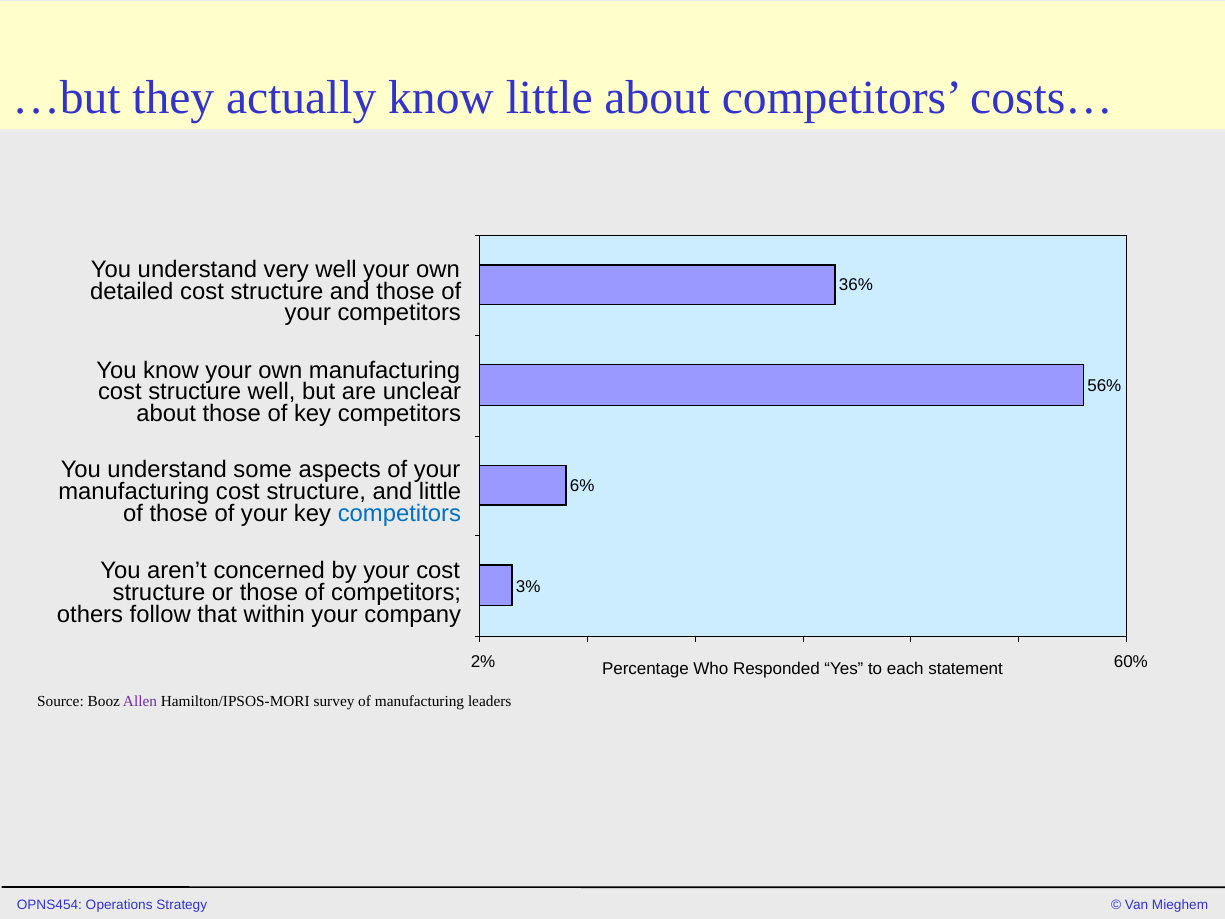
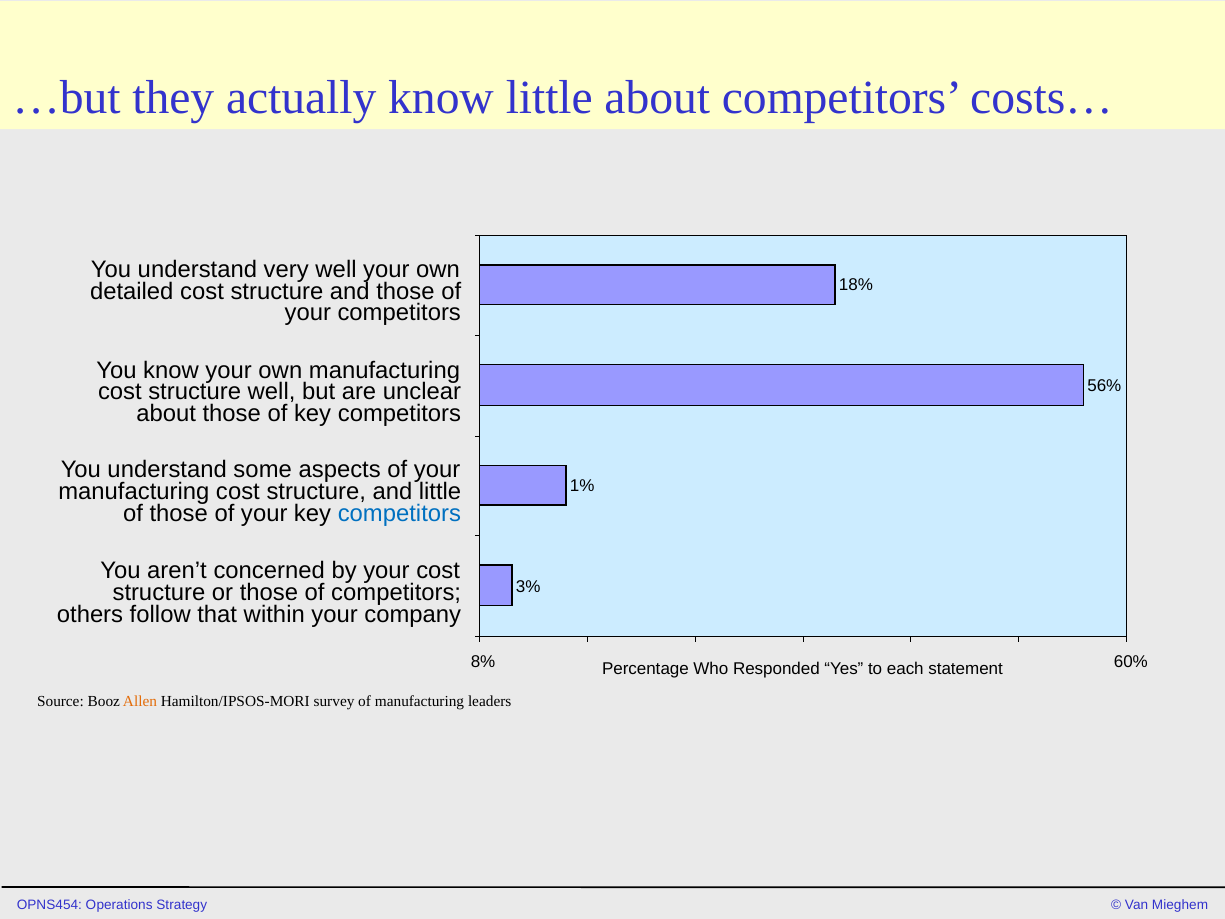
36%: 36% -> 18%
6%: 6% -> 1%
2%: 2% -> 8%
Allen colour: purple -> orange
